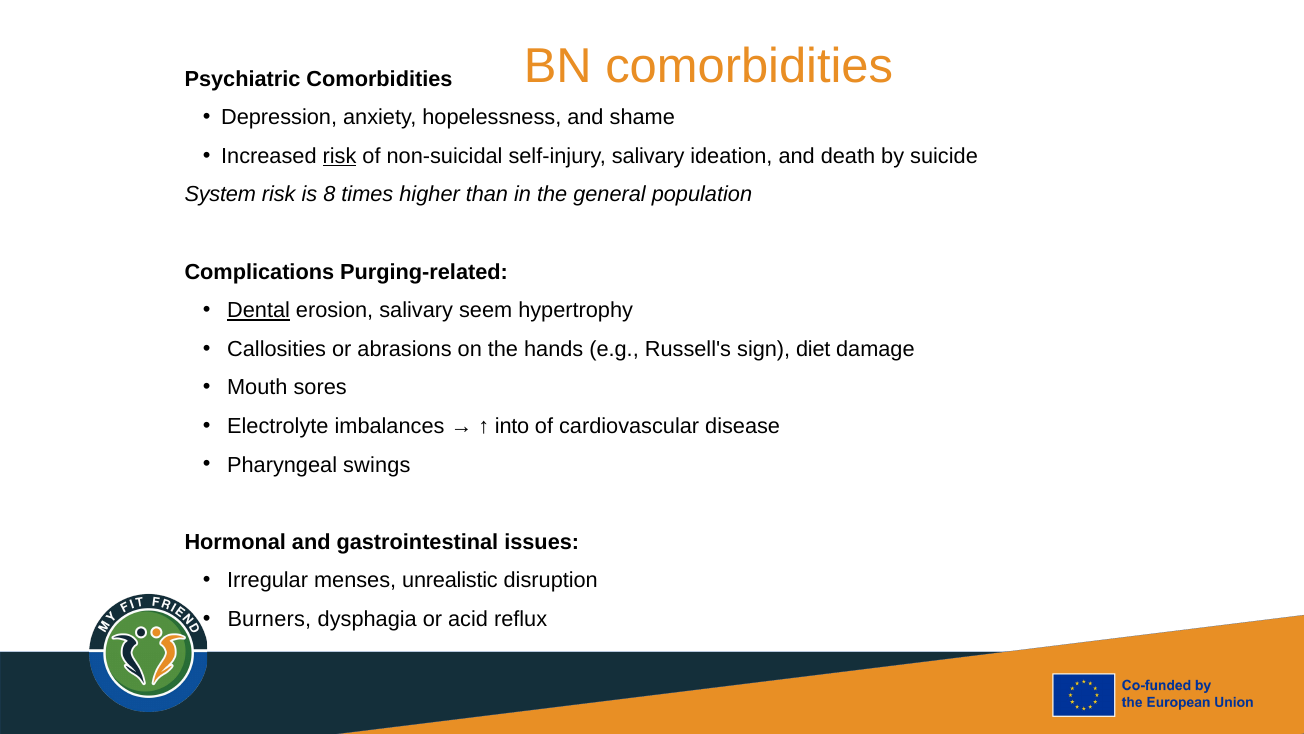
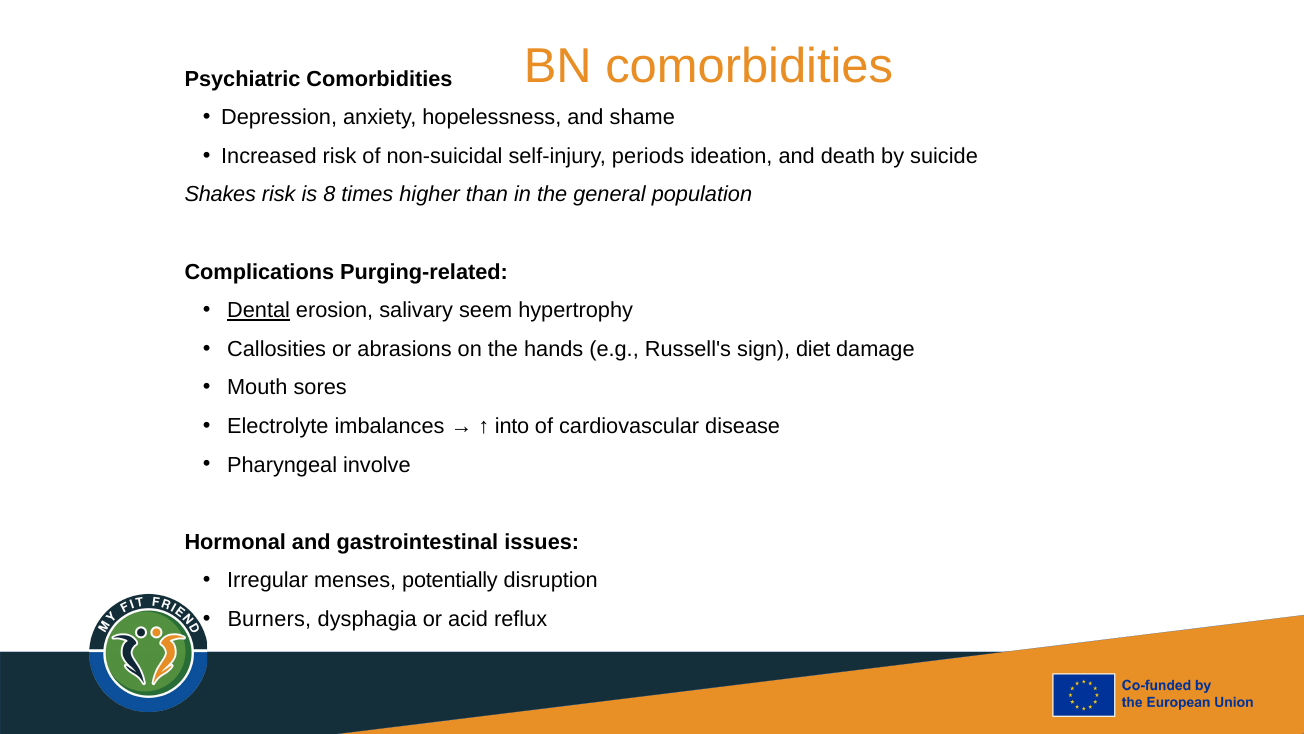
risk at (339, 156) underline: present -> none
self-injury salivary: salivary -> periods
System: System -> Shakes
swings: swings -> involve
unrealistic: unrealistic -> potentially
